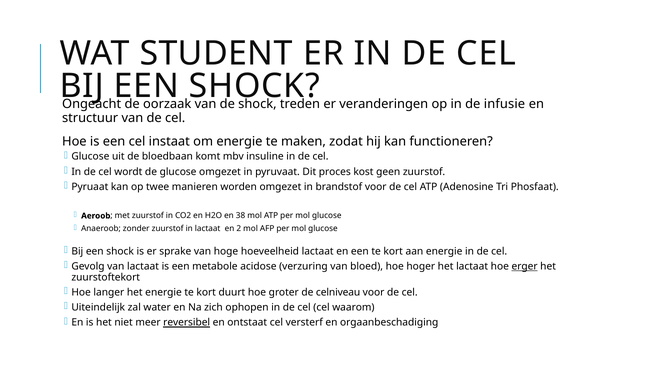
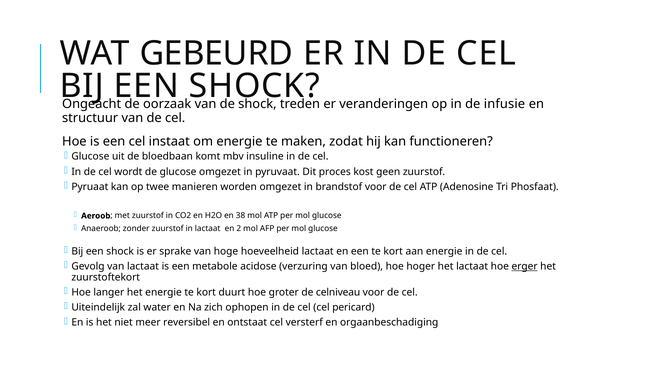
STUDENT: STUDENT -> GEBEURD
waarom: waarom -> pericard
reversibel underline: present -> none
